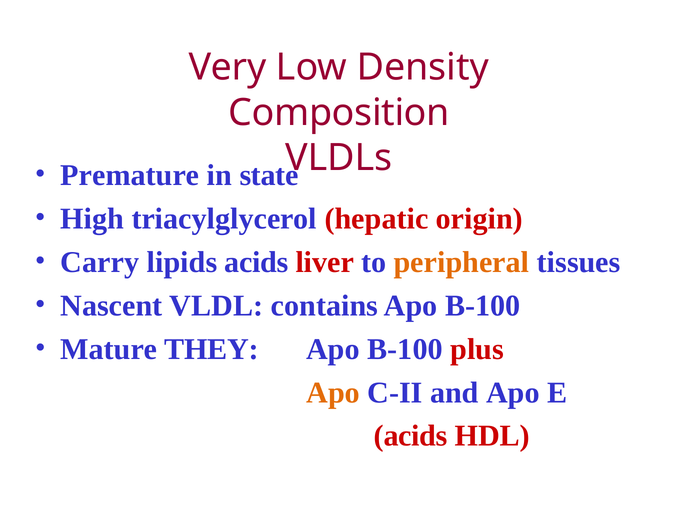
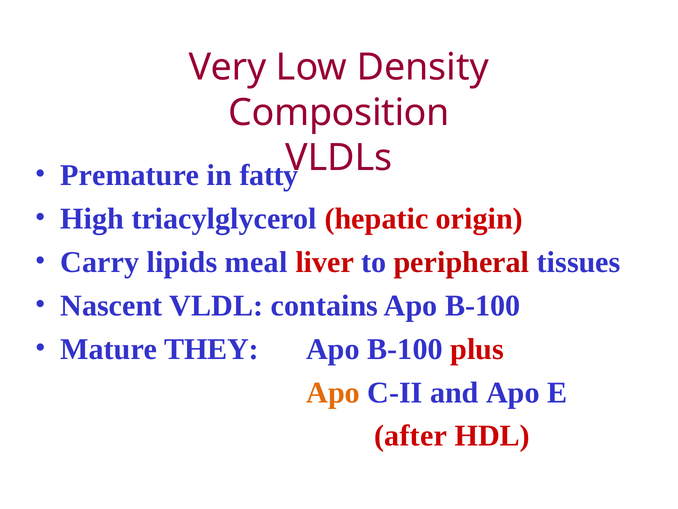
state: state -> fatty
lipids acids: acids -> meal
peripheral colour: orange -> red
acids at (411, 436): acids -> after
